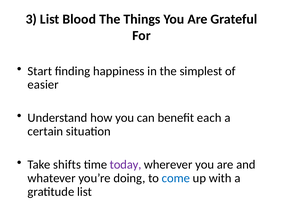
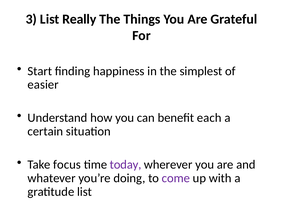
Blood: Blood -> Really
shifts: shifts -> focus
come colour: blue -> purple
